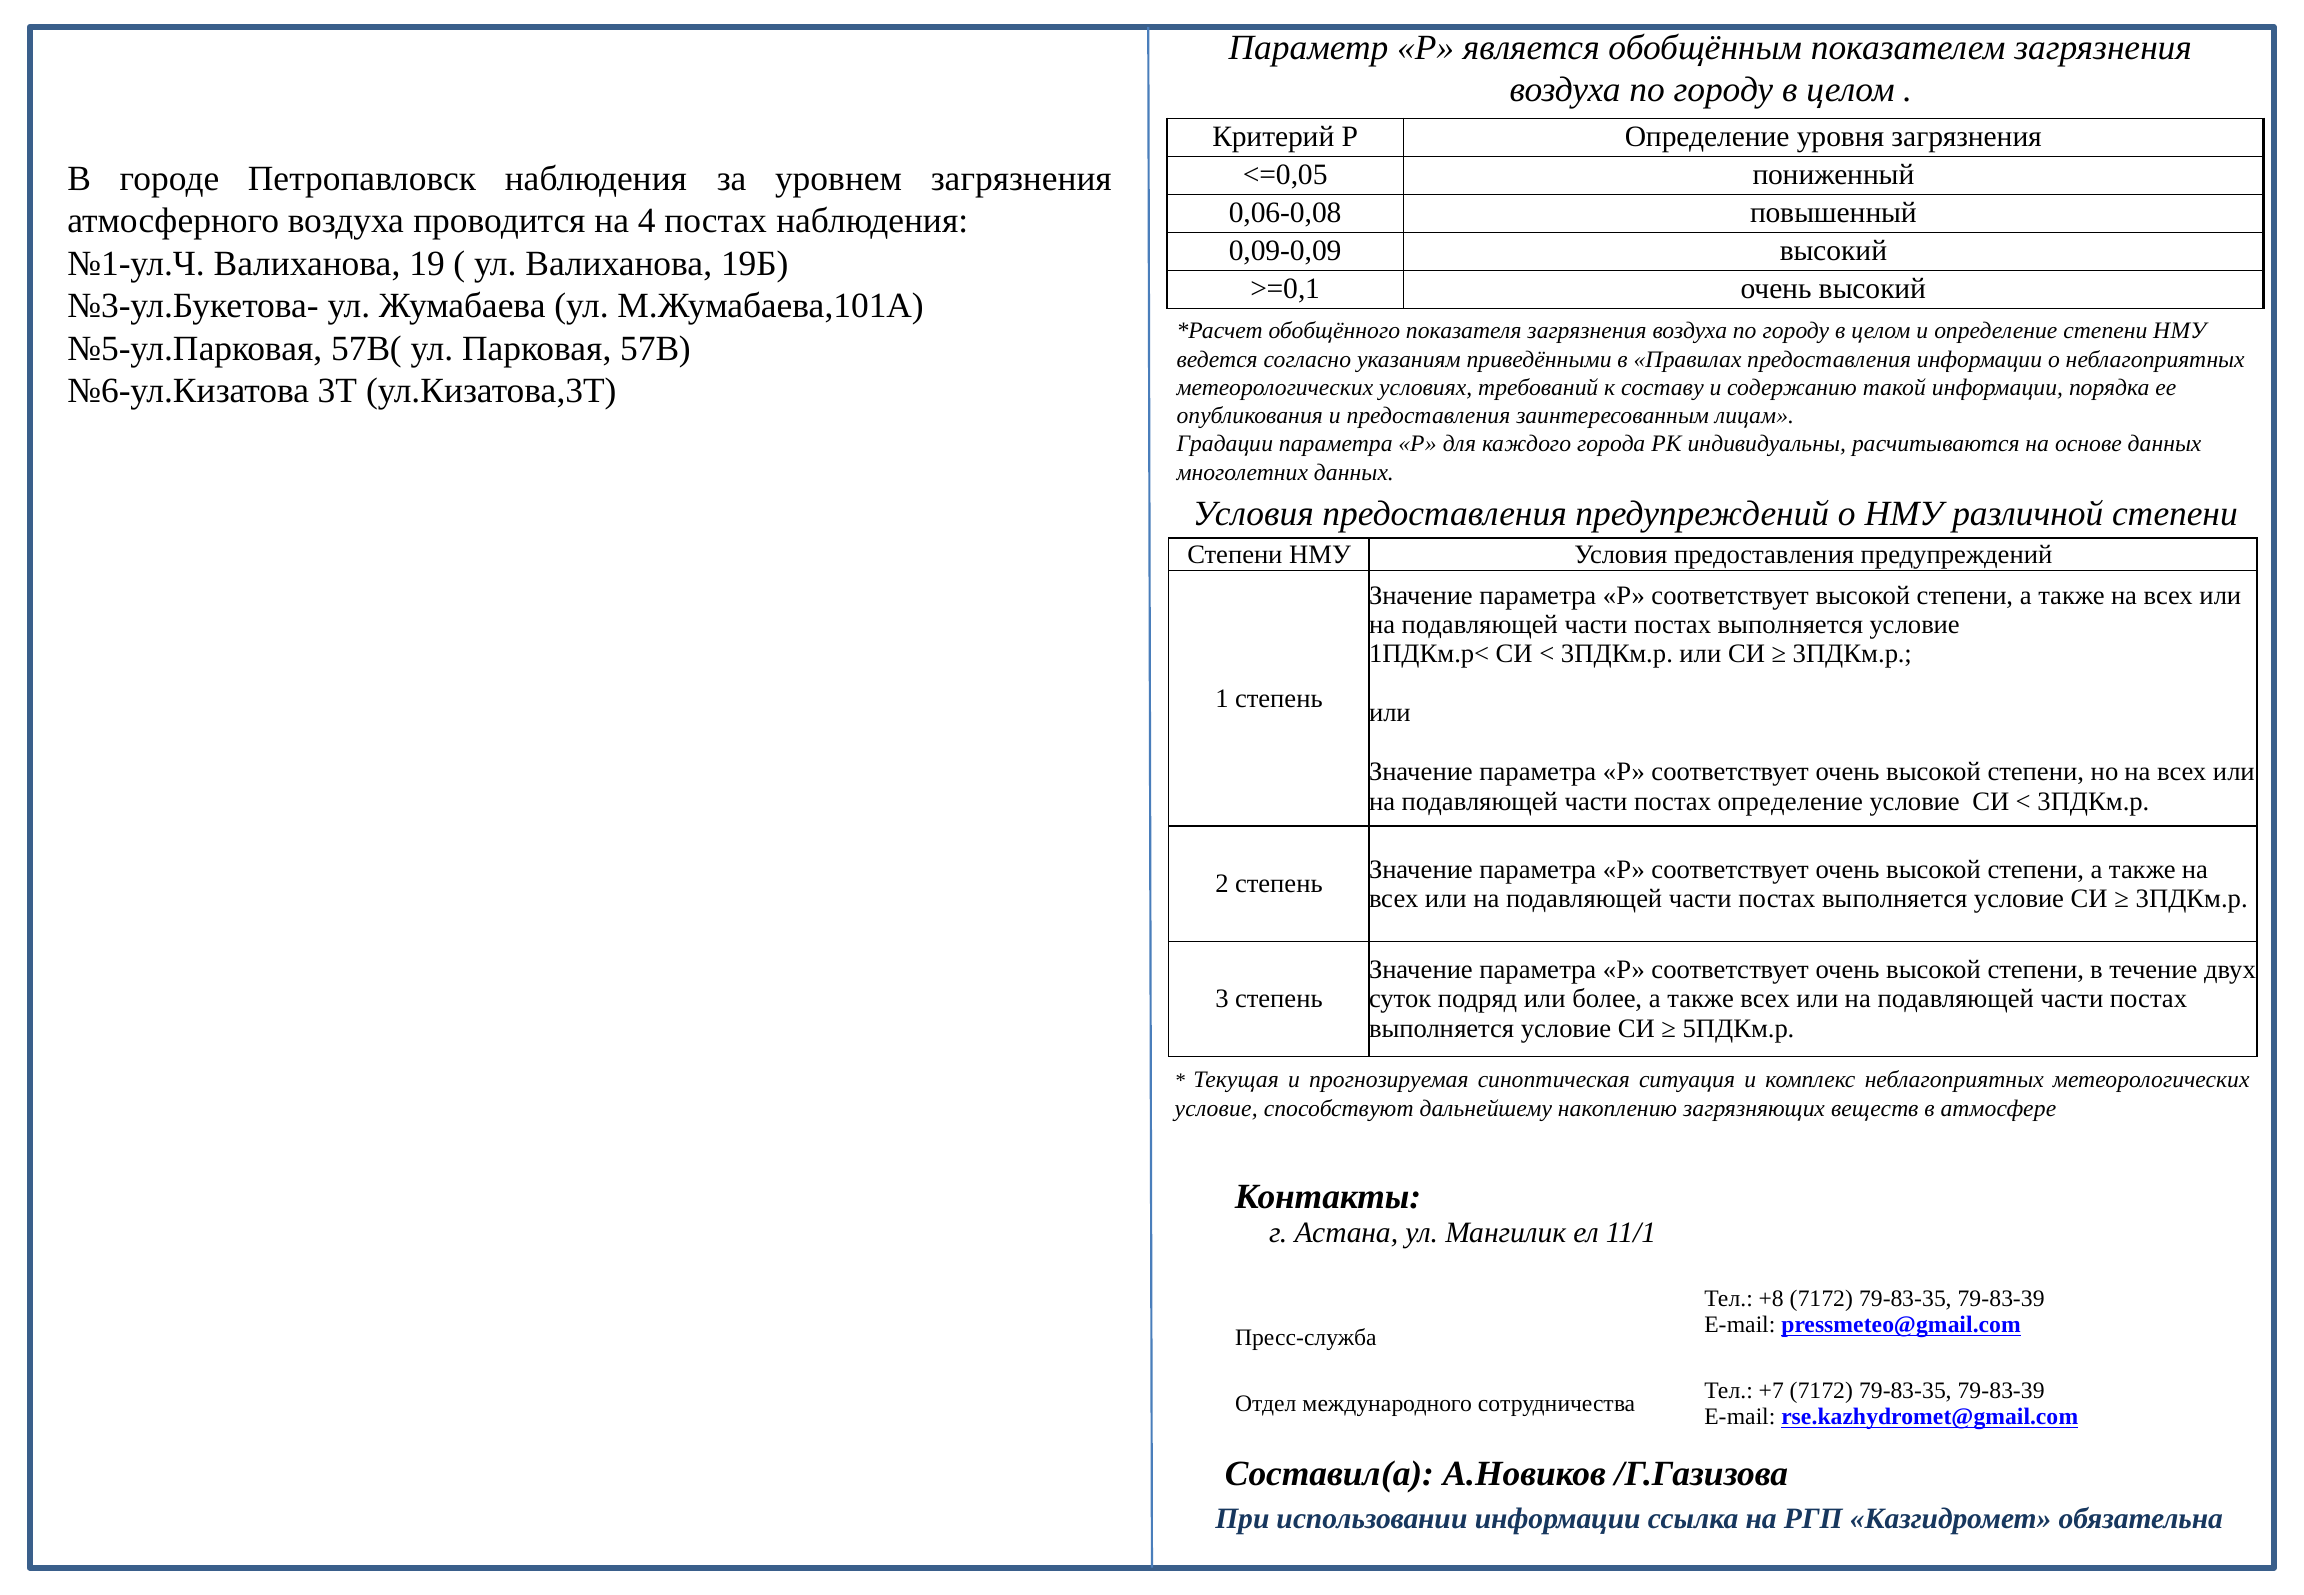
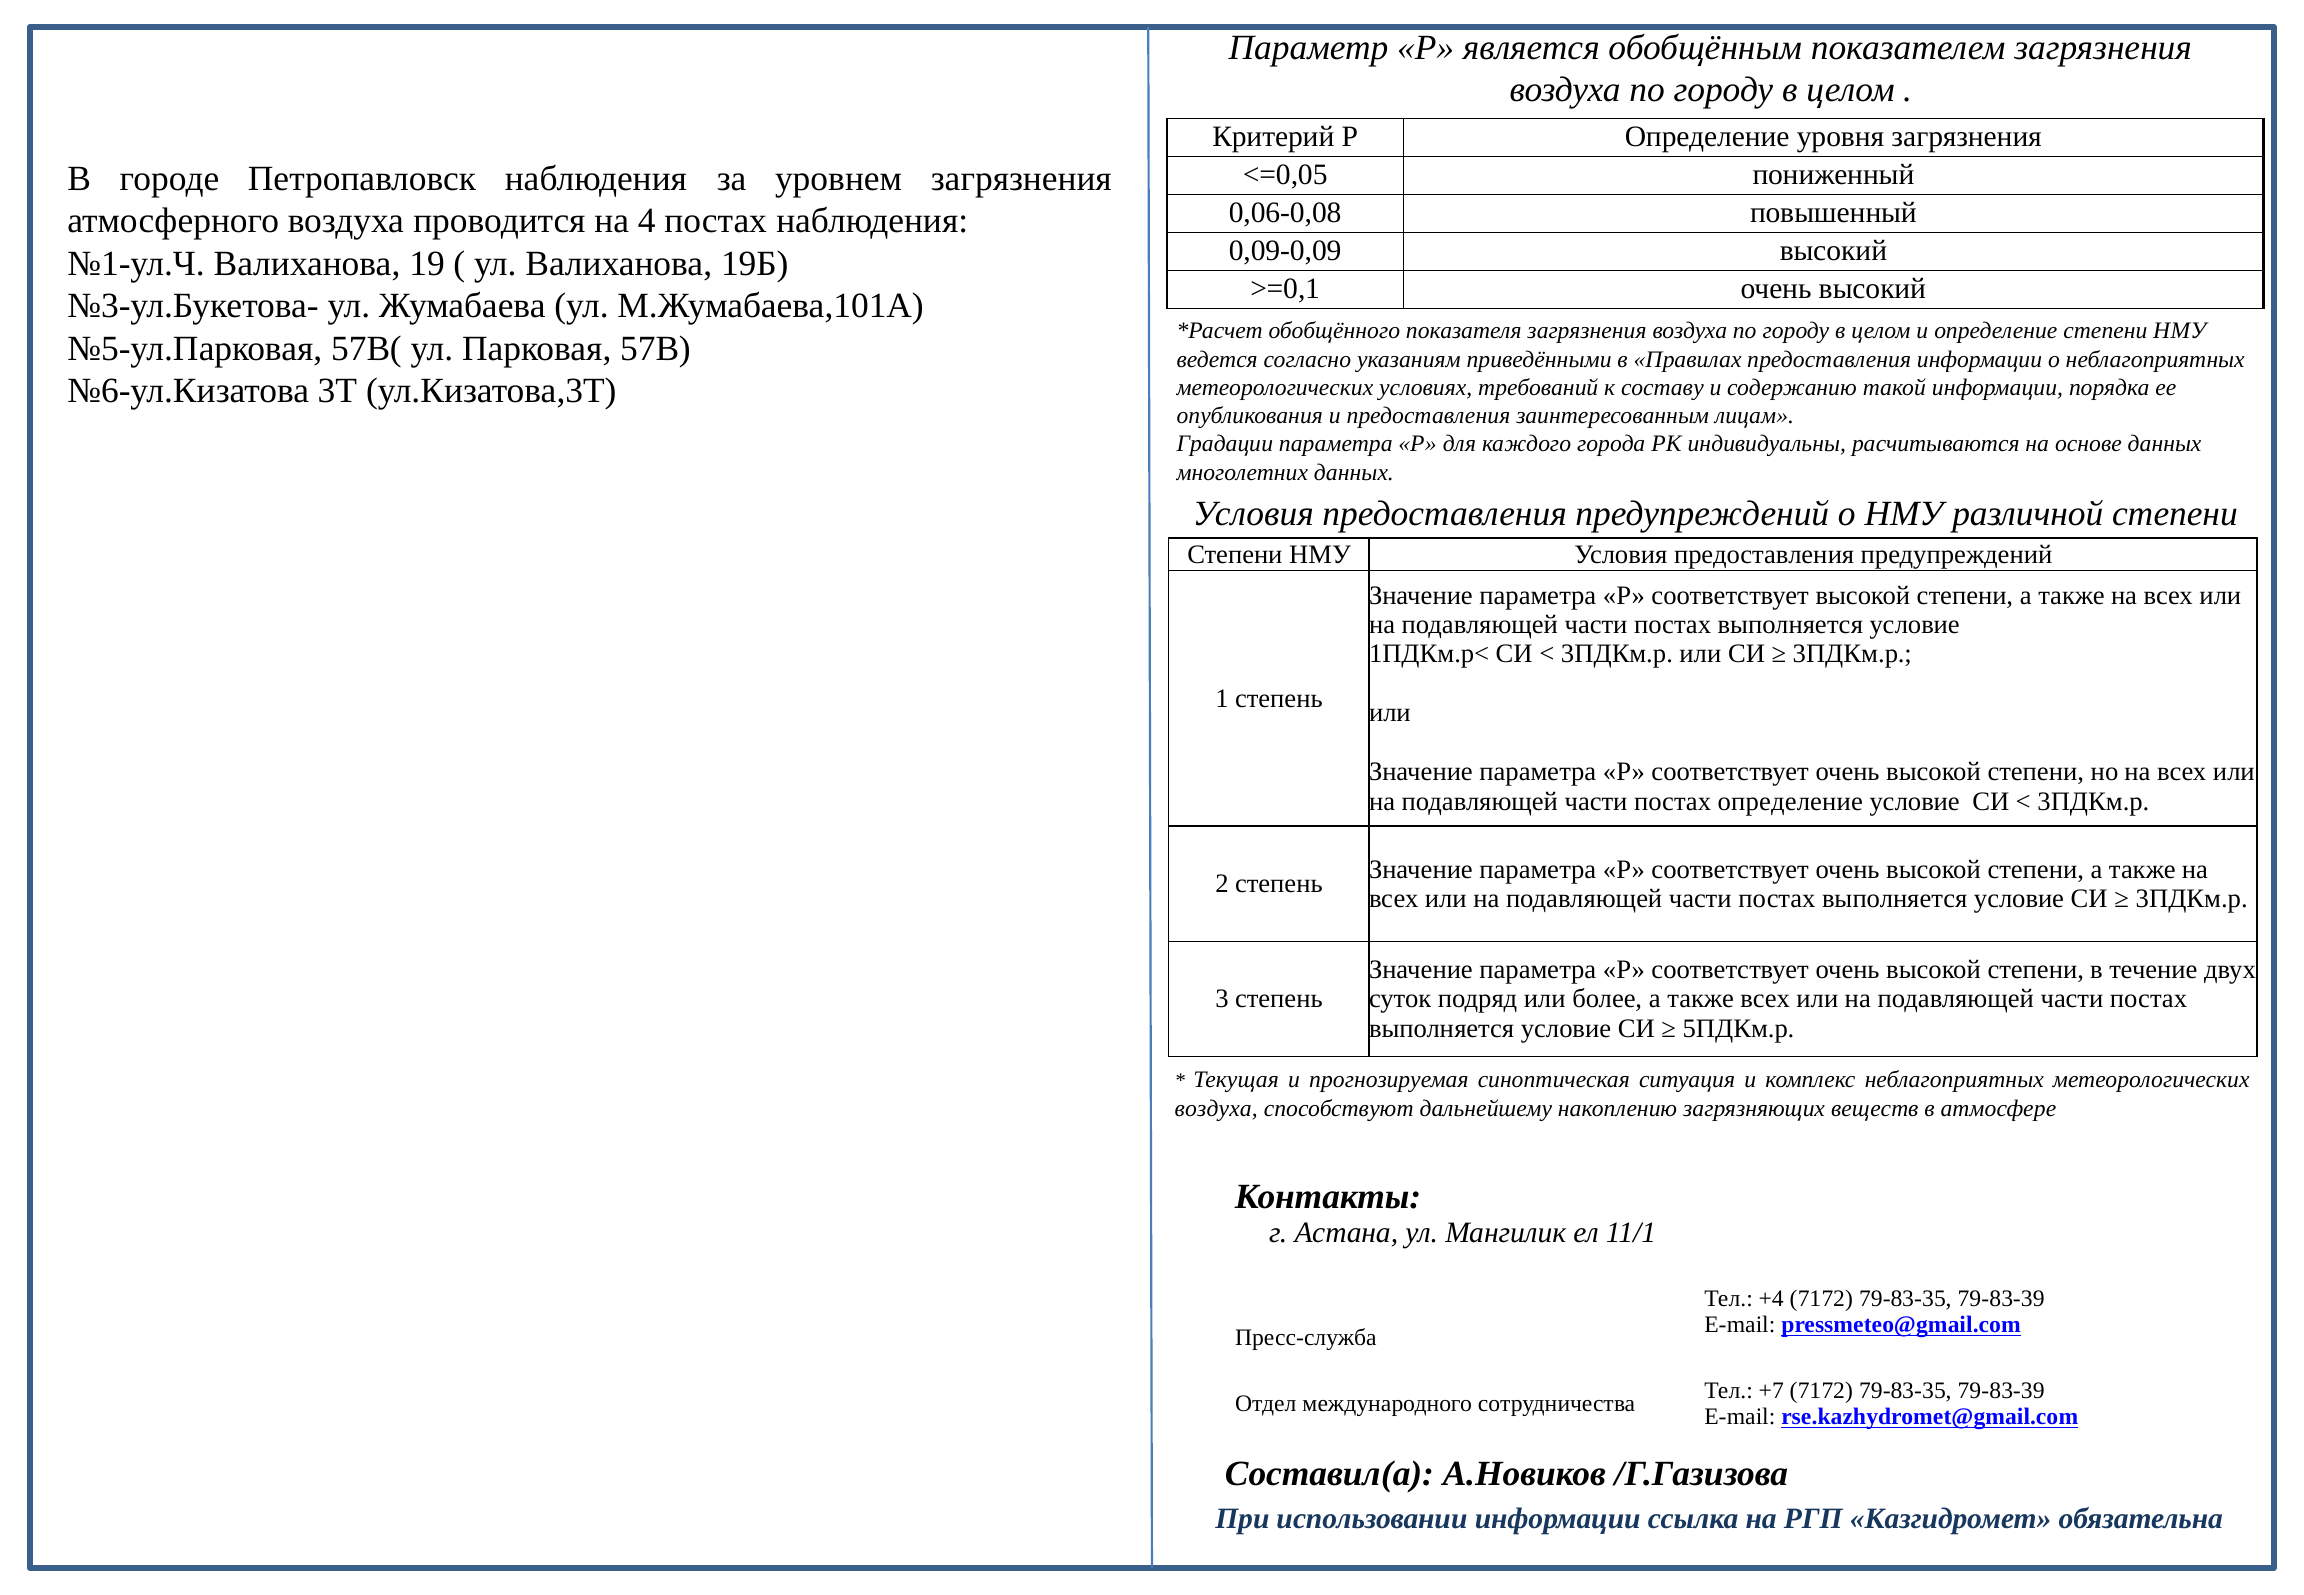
условие at (1216, 1108): условие -> воздуха
+8: +8 -> +4
